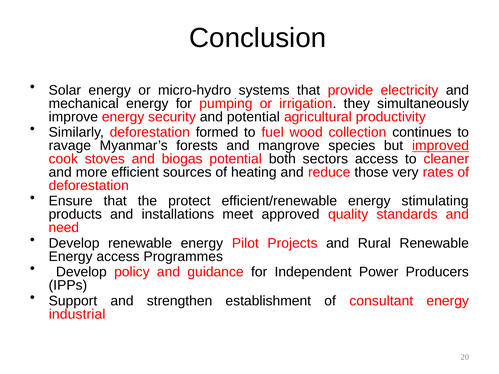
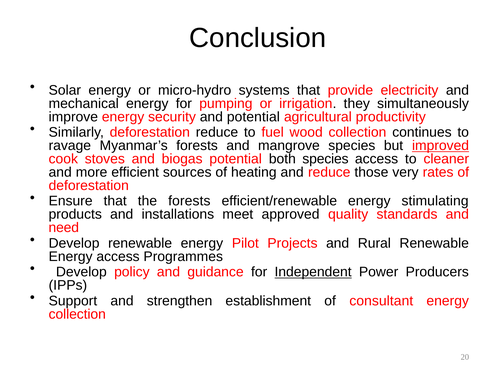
deforestation formed: formed -> reduce
both sectors: sectors -> species
the protect: protect -> forests
Independent underline: none -> present
industrial at (77, 314): industrial -> collection
